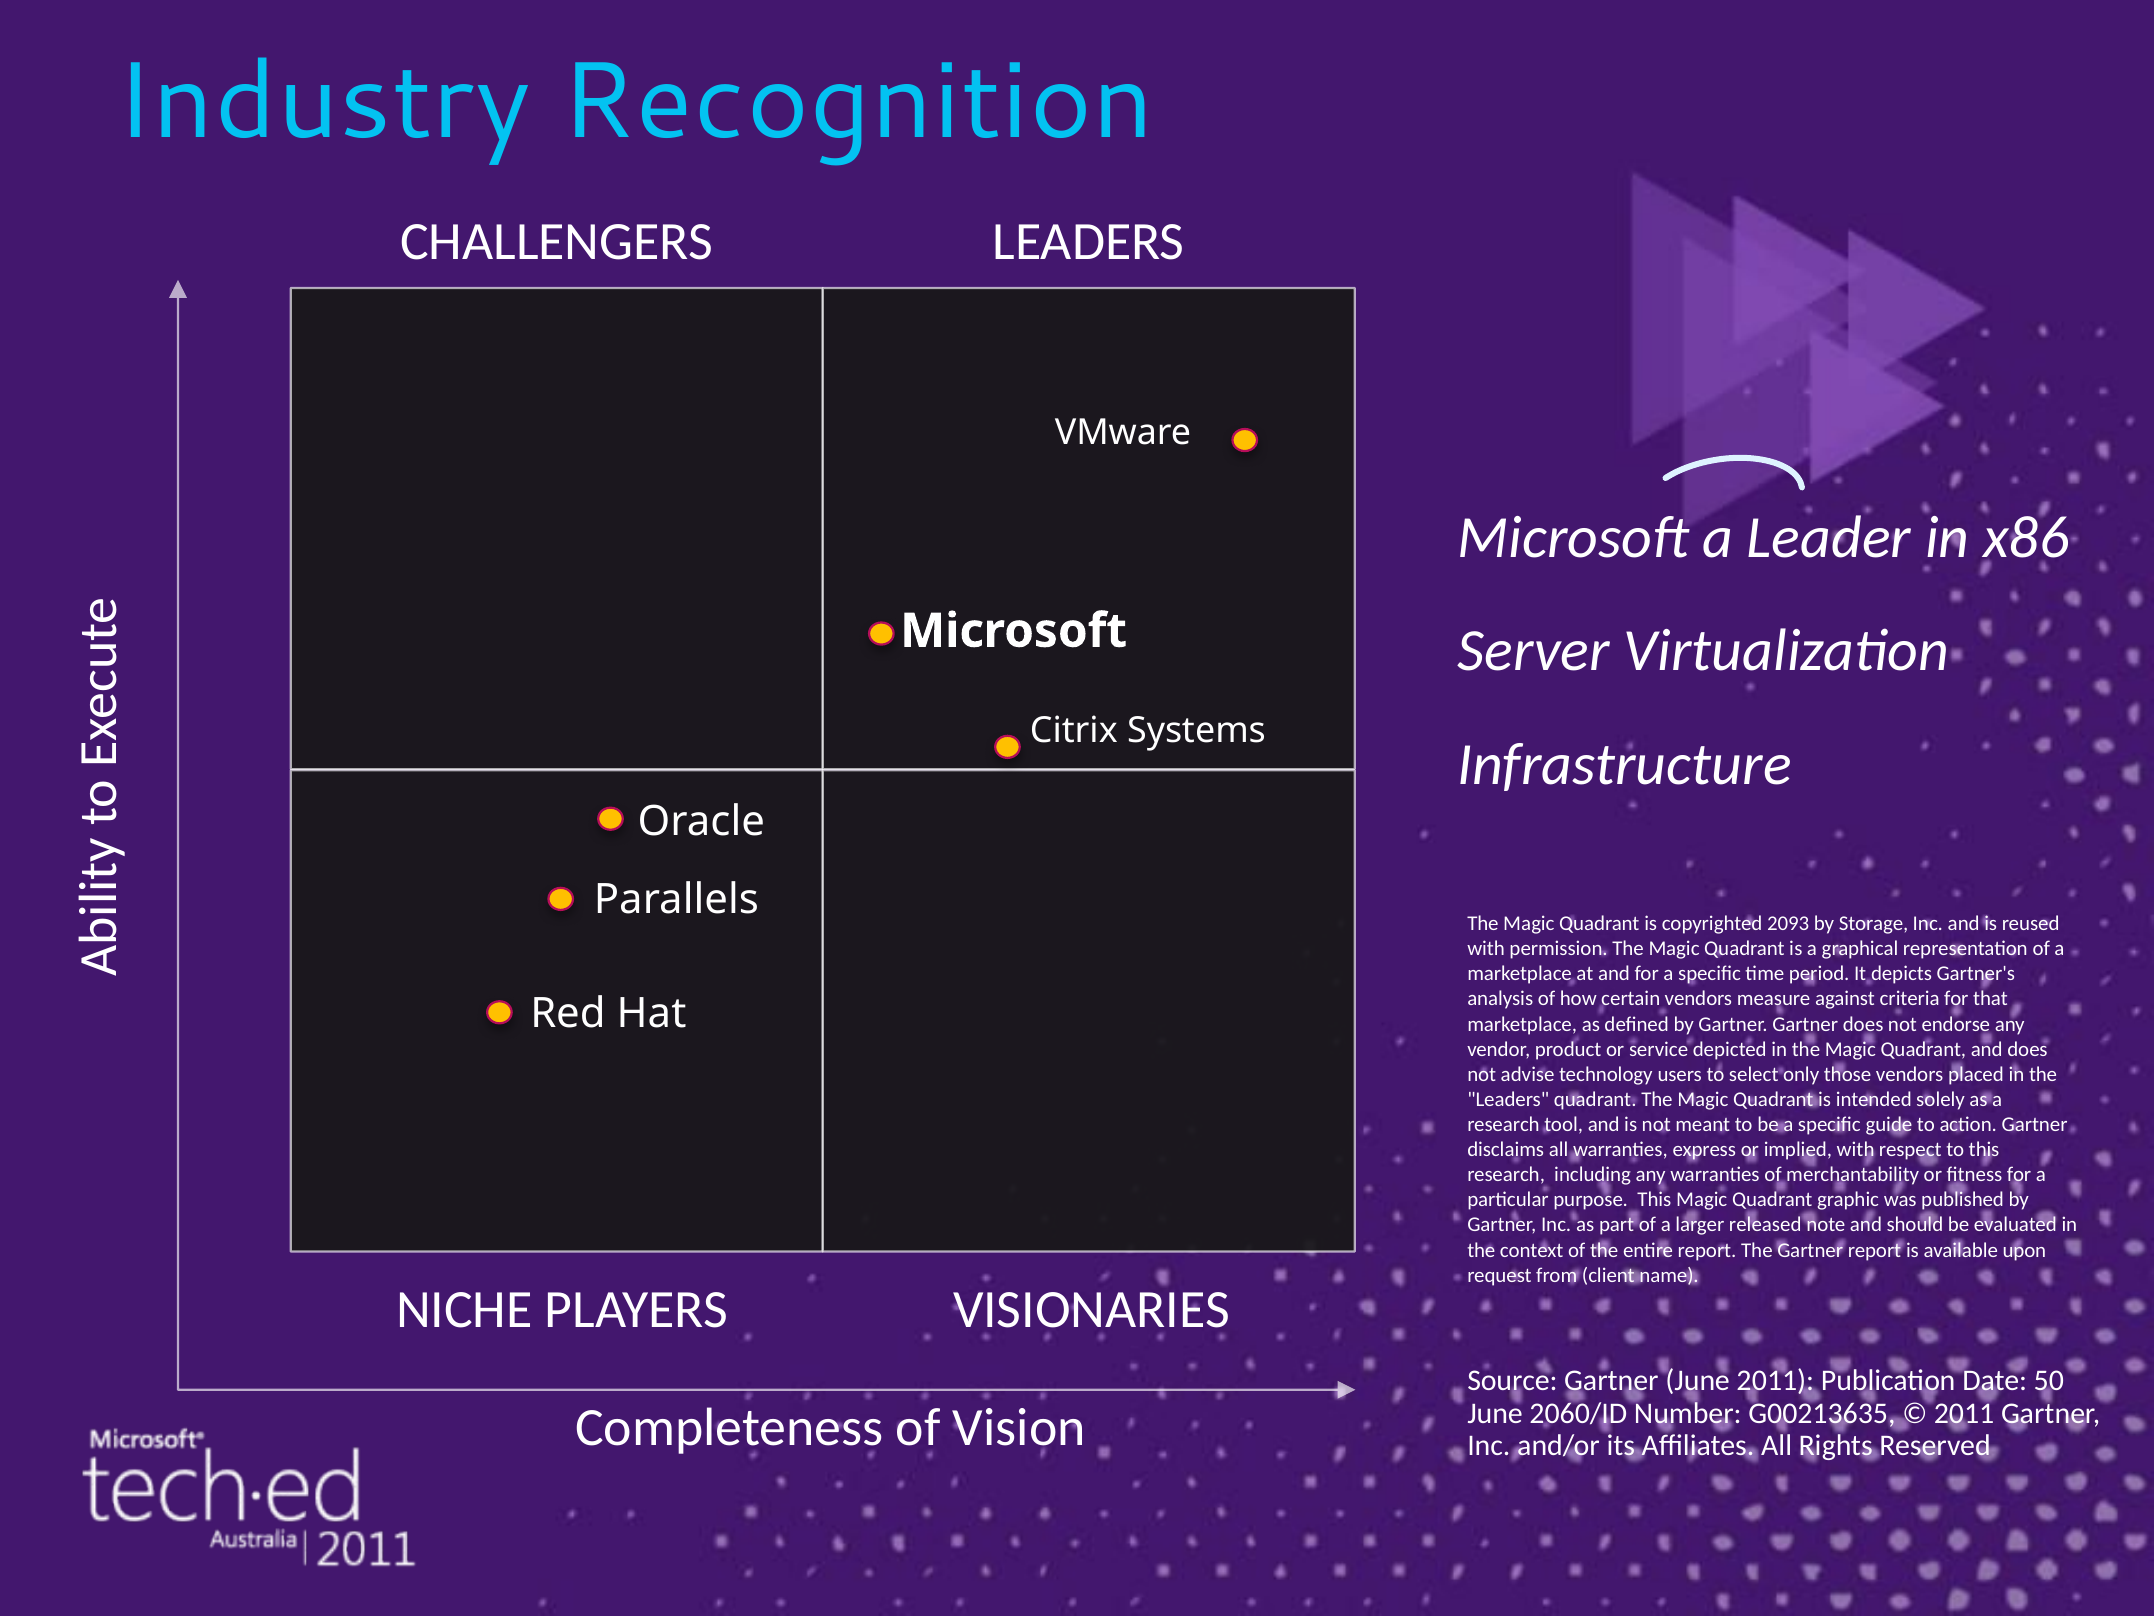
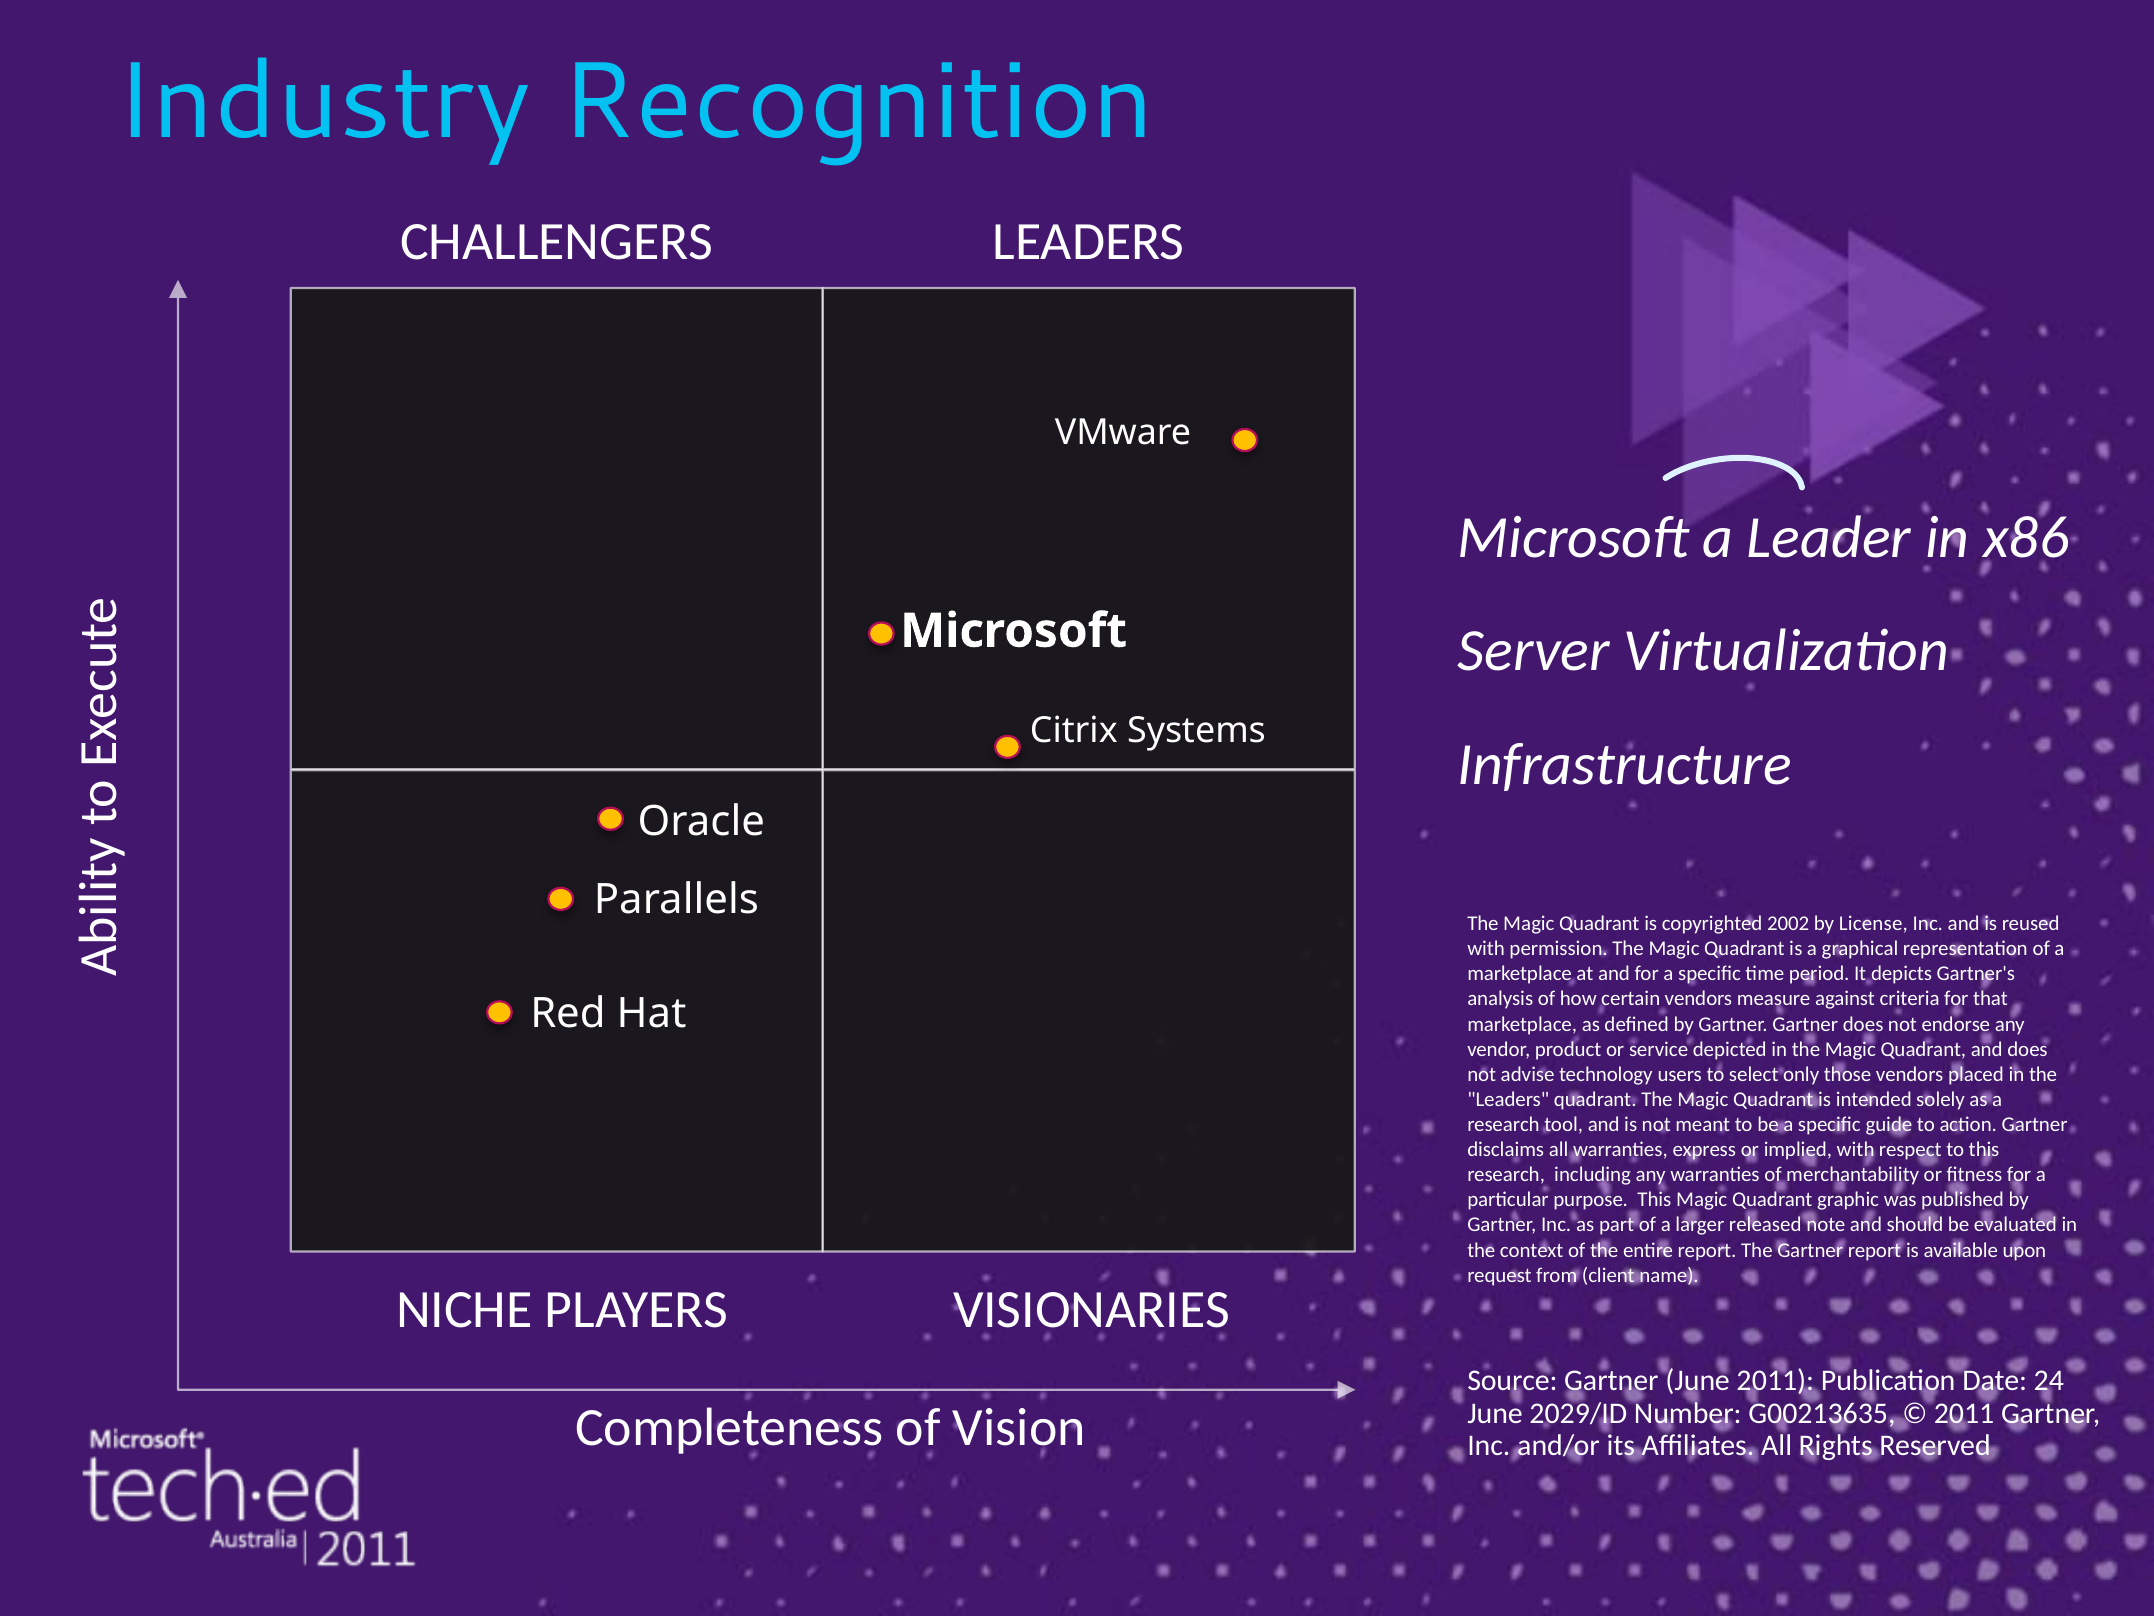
2093: 2093 -> 2002
Storage: Storage -> License
50: 50 -> 24
2060/ID: 2060/ID -> 2029/ID
